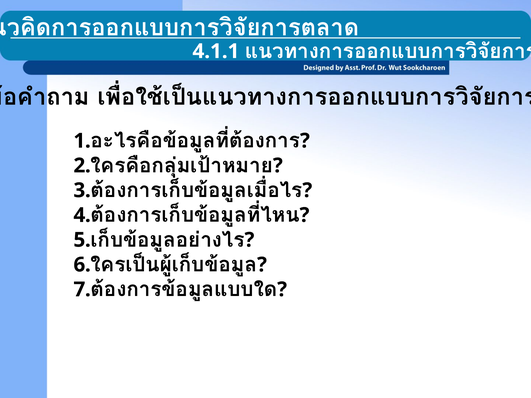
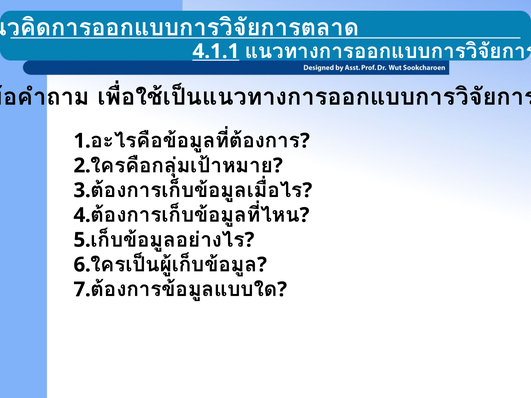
4.1.1 underline: none -> present
